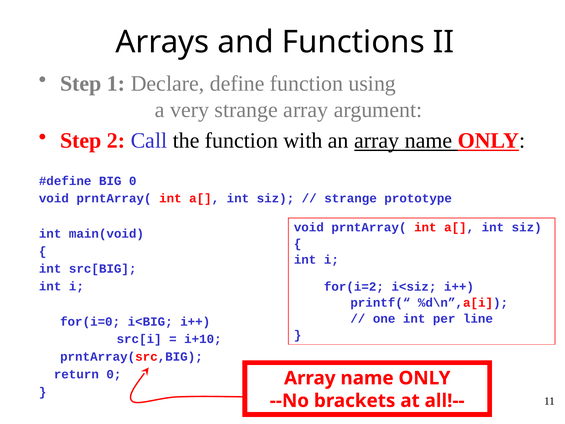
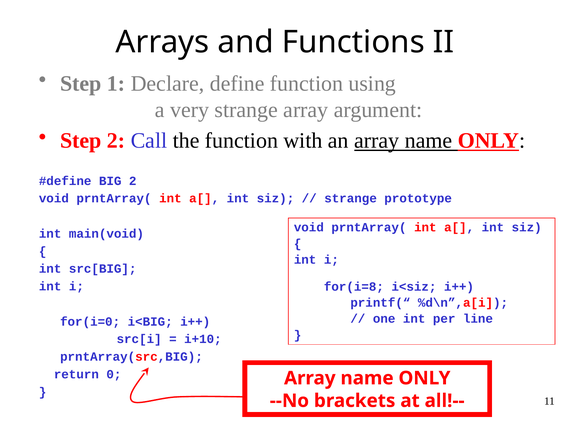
BIG 0: 0 -> 2
for(i=2: for(i=2 -> for(i=8
